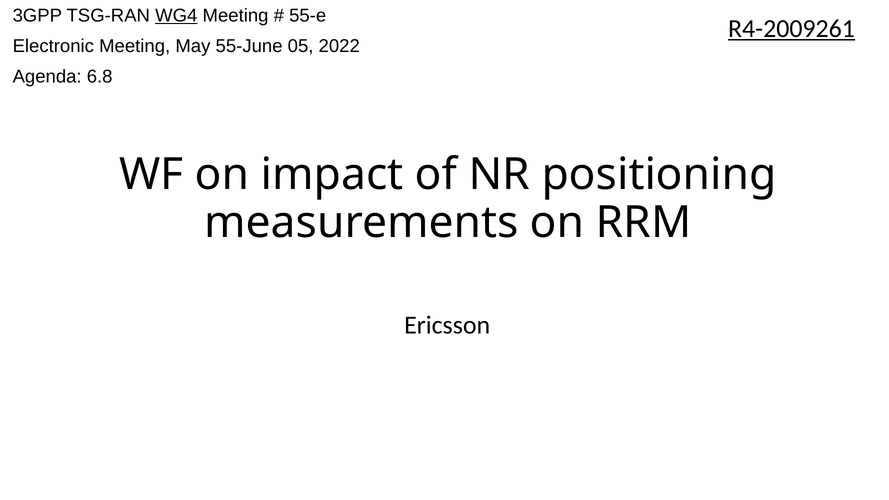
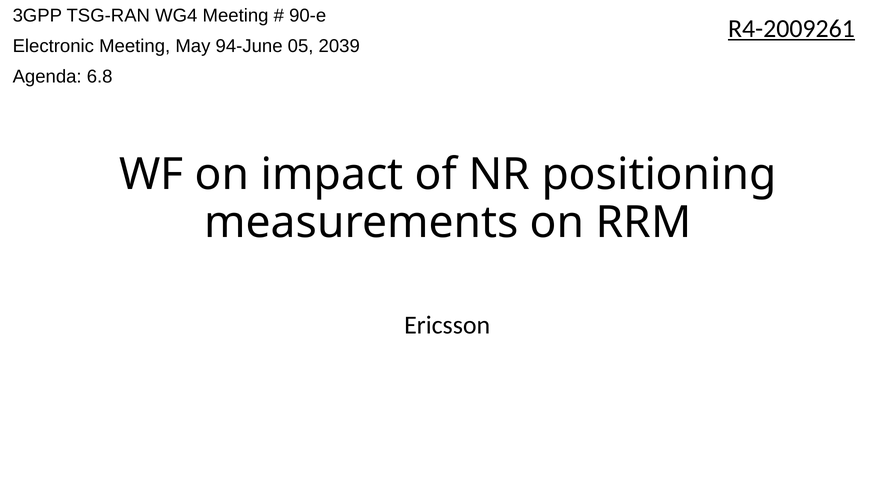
WG4 underline: present -> none
55-e: 55-e -> 90-e
55-June: 55-June -> 94-June
2022: 2022 -> 2039
